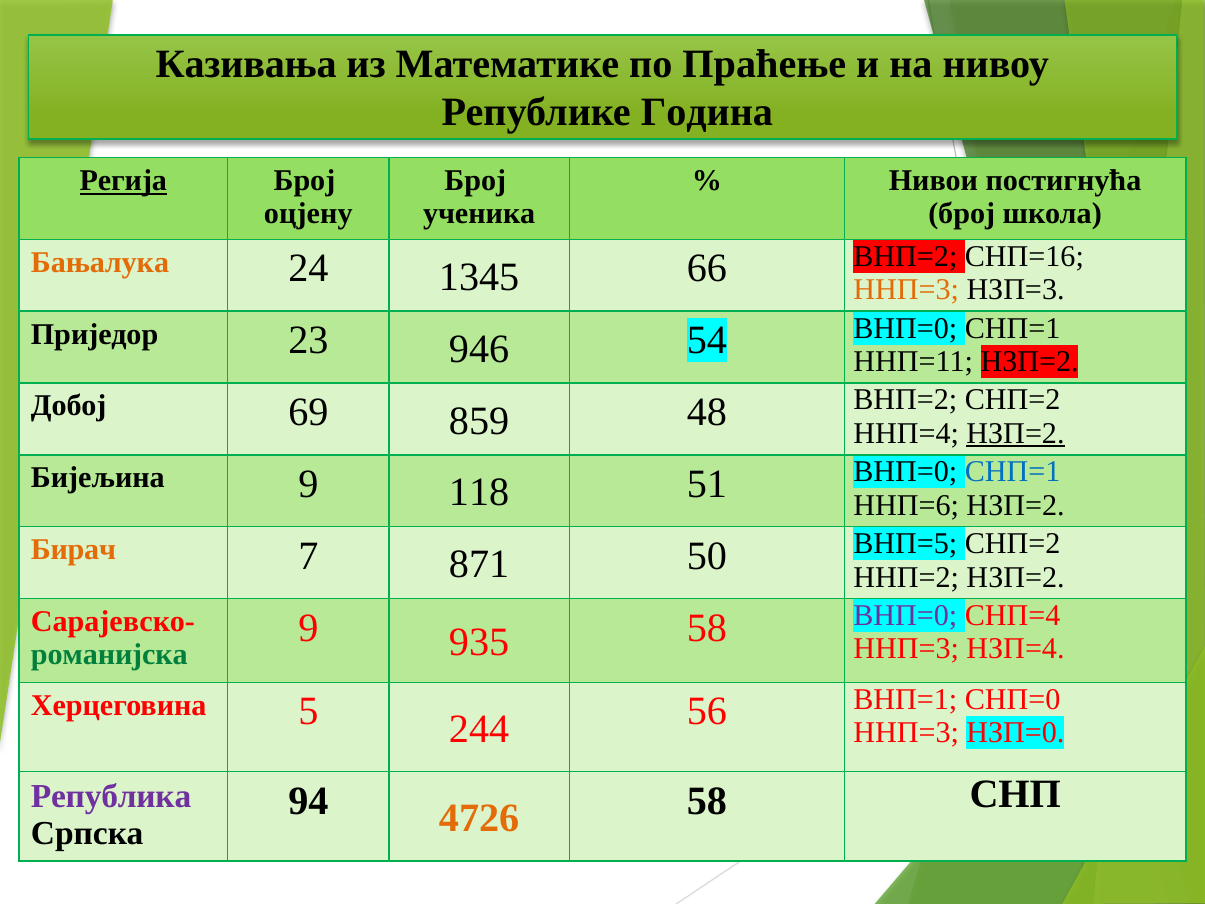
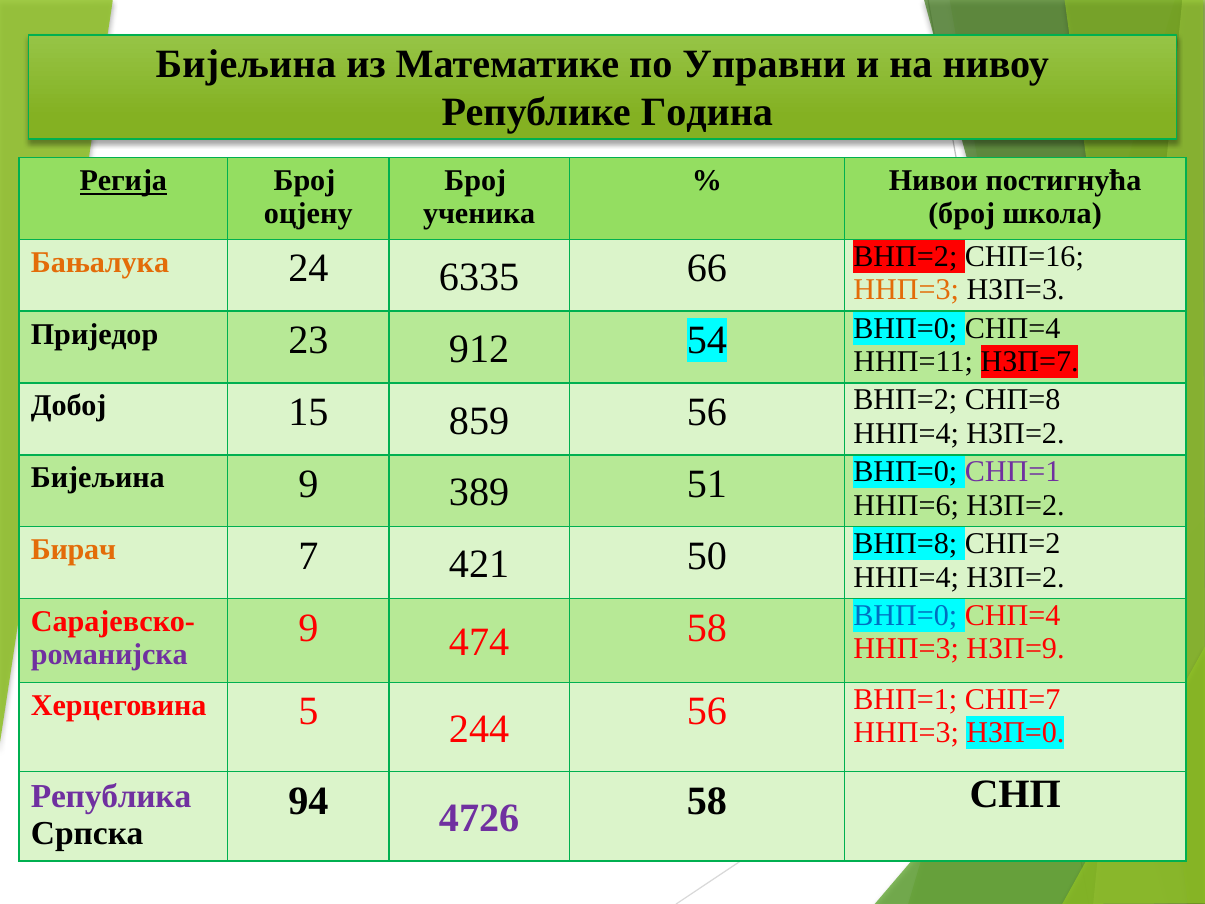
Казивања at (246, 64): Казивања -> Бијељина
Праћење: Праћење -> Управни
1345: 1345 -> 6335
946: 946 -> 912
54 ВНП=0 СНП=1: СНП=1 -> СНП=4
ННП=11 НЗП=2: НЗП=2 -> НЗП=7
69: 69 -> 15
859 48: 48 -> 56
ВНП=2 СНП=2: СНП=2 -> СНП=8
НЗП=2 at (1015, 433) underline: present -> none
118: 118 -> 389
СНП=1 at (1013, 472) colour: blue -> purple
871: 871 -> 421
ВНП=5: ВНП=5 -> ВНП=8
ННП=2 at (906, 577): ННП=2 -> ННП=4
935: 935 -> 474
ВНП=0 at (905, 615) colour: purple -> blue
НЗП=4: НЗП=4 -> НЗП=9
романијска colour: green -> purple
СНП=0: СНП=0 -> СНП=7
4726 colour: orange -> purple
